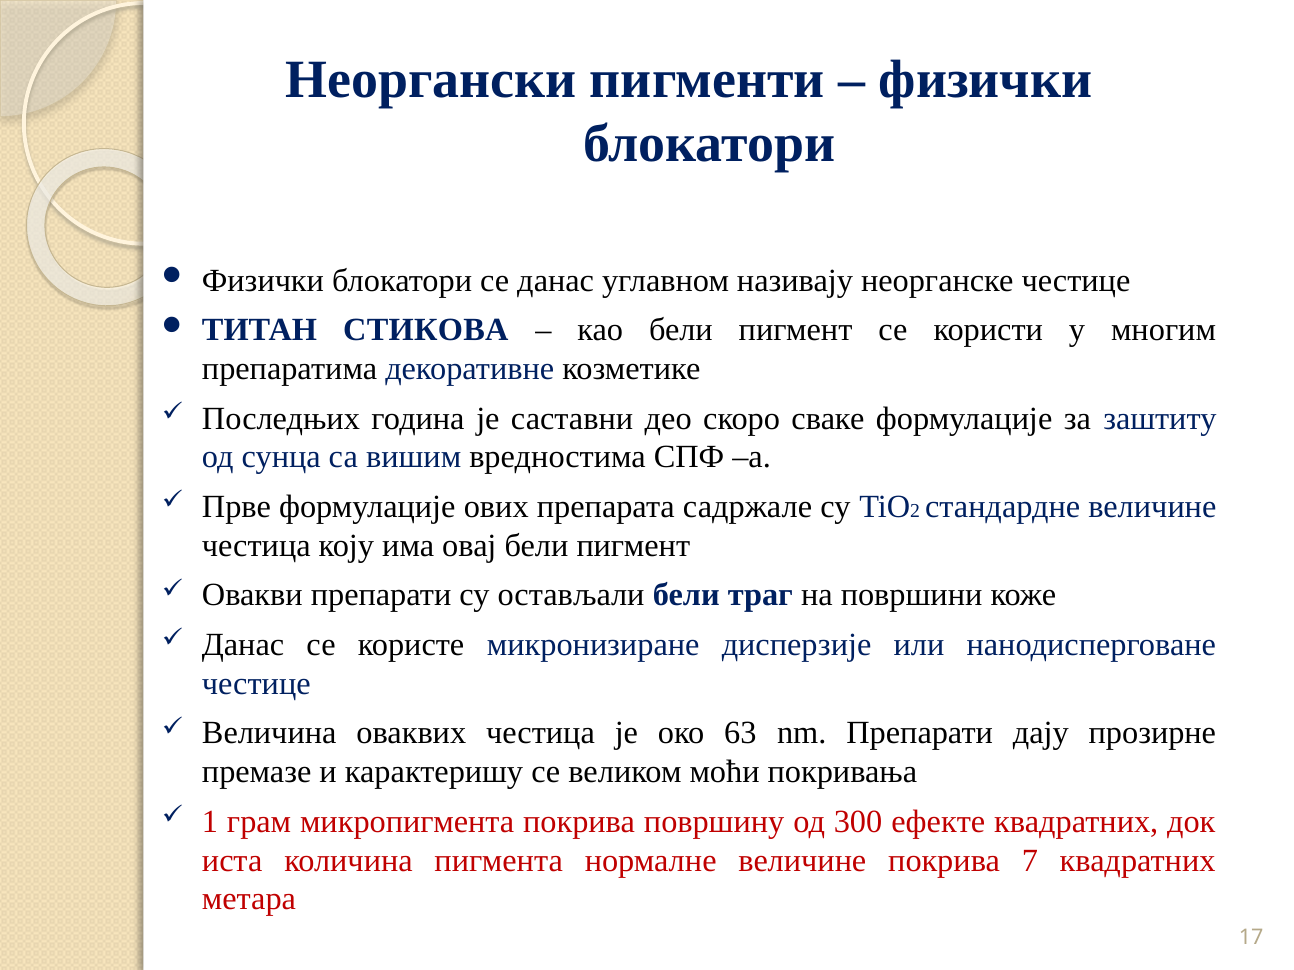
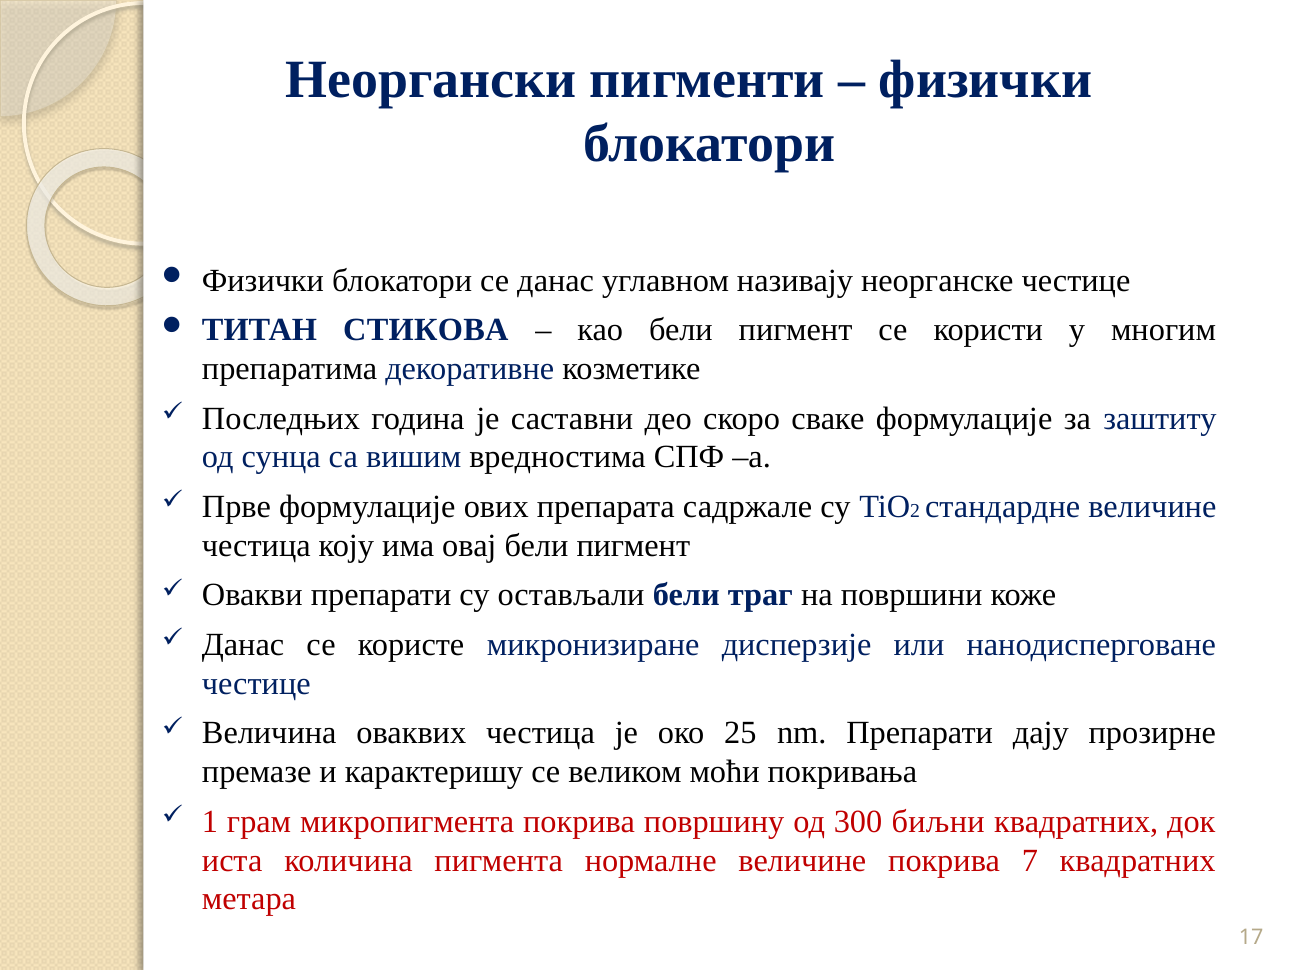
63: 63 -> 25
ефекте: ефекте -> биљни
